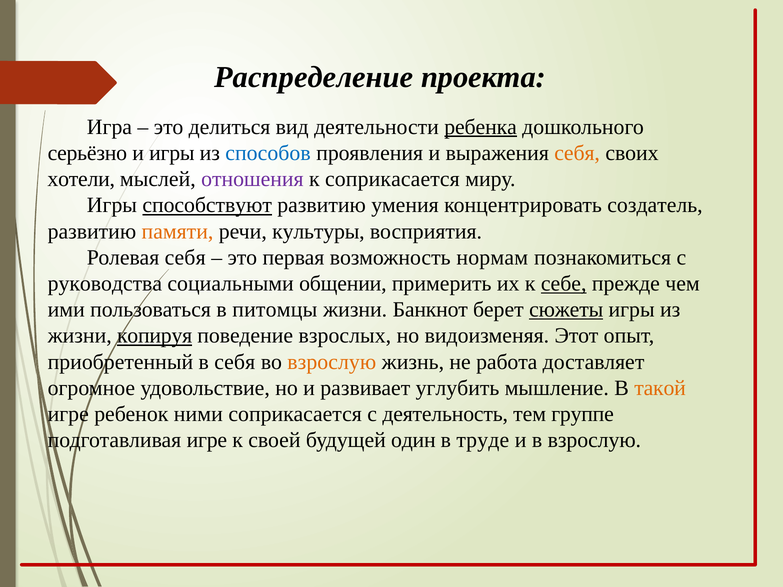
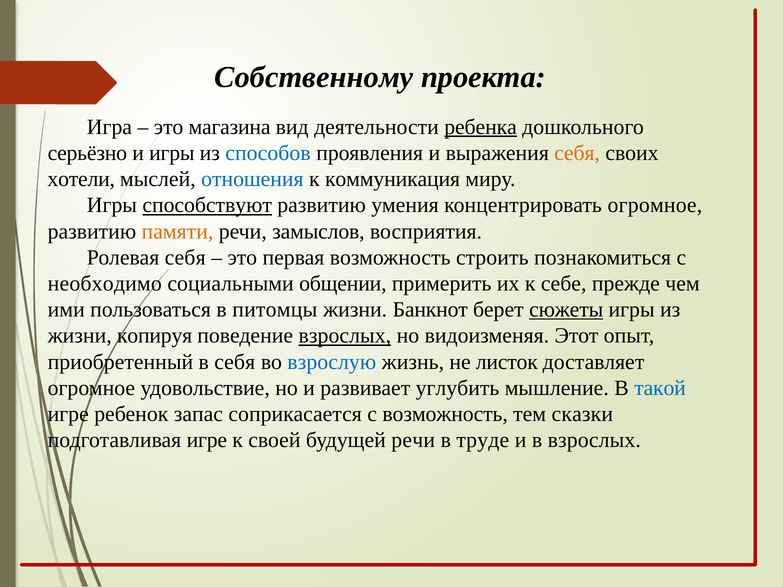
Распределение: Распределение -> Собственному
делиться: делиться -> магазина
отношения colour: purple -> blue
к соприкасается: соприкасается -> коммуникация
концентрировать создатель: создатель -> огромное
культуры: культуры -> замыслов
нормам: нормам -> строить
руководства: руководства -> необходимо
себе underline: present -> none
копируя underline: present -> none
взрослых at (345, 336) underline: none -> present
взрослую at (332, 362) colour: orange -> blue
работа: работа -> листок
такой colour: orange -> blue
ними: ними -> запас
с деятельность: деятельность -> возможность
группе: группе -> сказки
будущей один: один -> речи
в взрослую: взрослую -> взрослых
